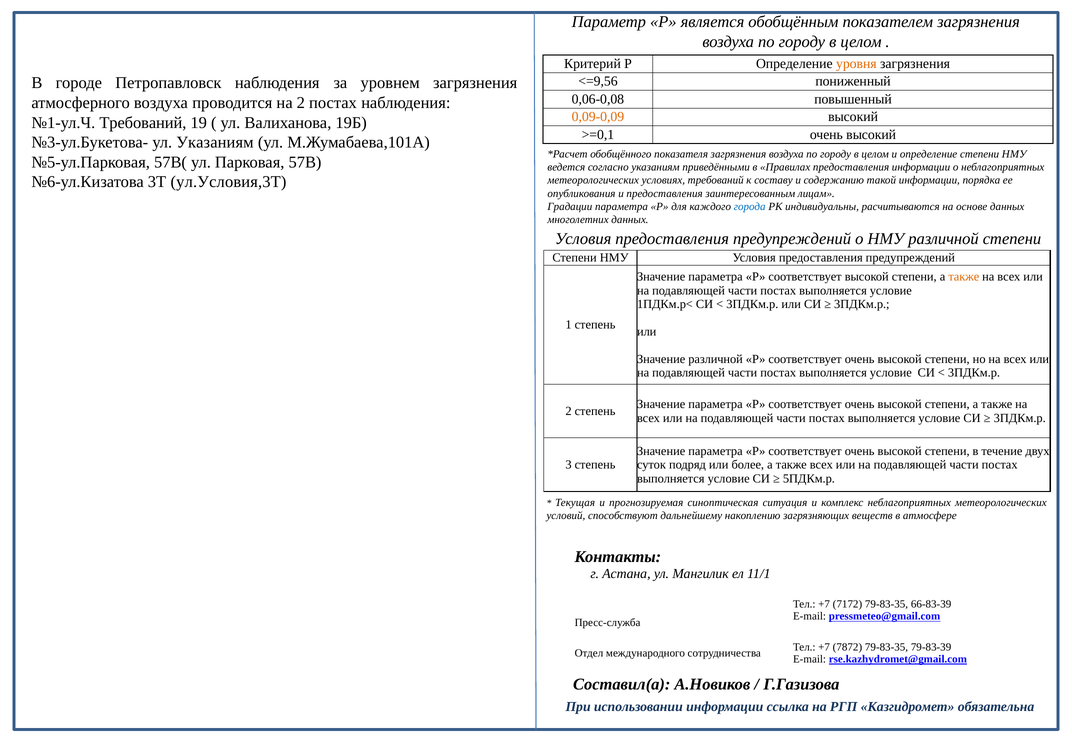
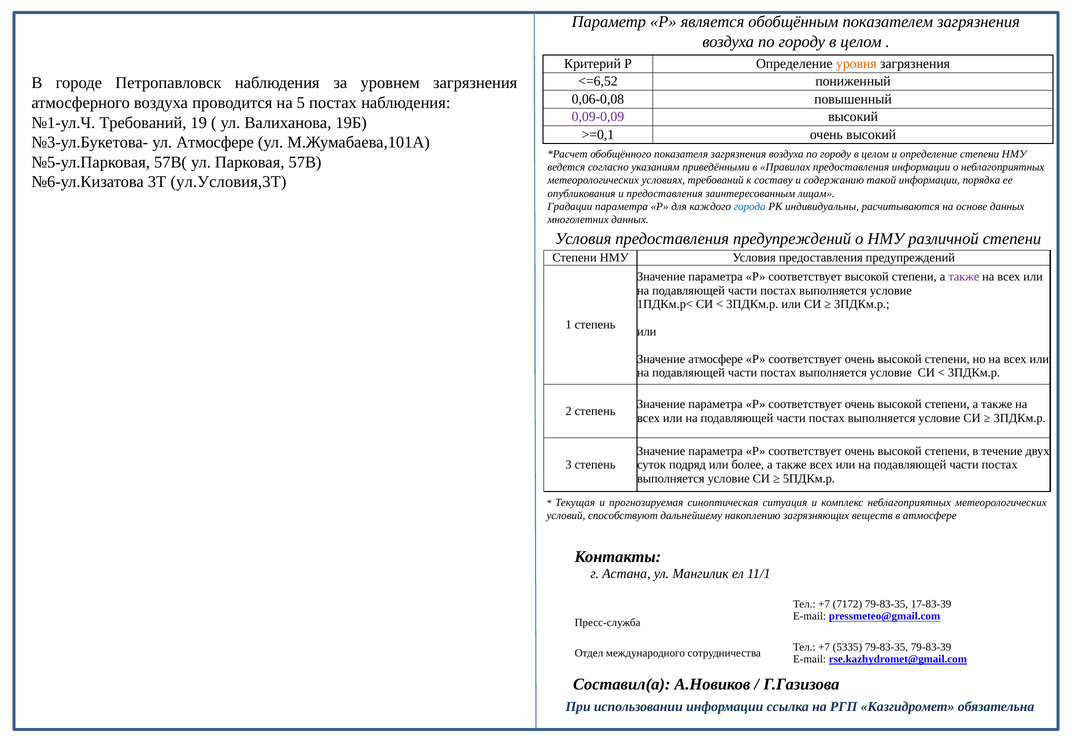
<=9,56: <=9,56 -> <=6,52
на 2: 2 -> 5
0,09-0,09 colour: orange -> purple
ул Указаниям: Указаниям -> Атмосфере
также at (964, 277) colour: orange -> purple
Значение различной: различной -> атмосфере
66-83-39: 66-83-39 -> 17-83-39
7872: 7872 -> 5335
